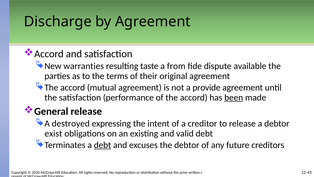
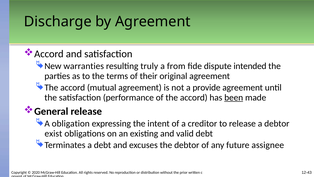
taste: taste -> truly
available: available -> intended
destroyed: destroyed -> obligation
debt at (103, 145) underline: present -> none
creditors: creditors -> assignee
